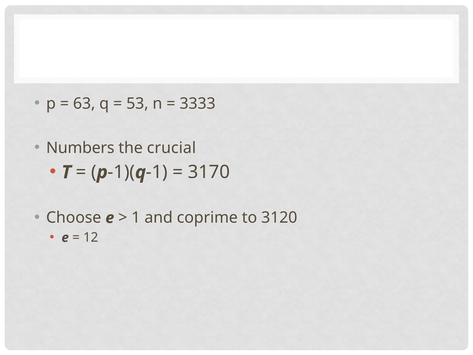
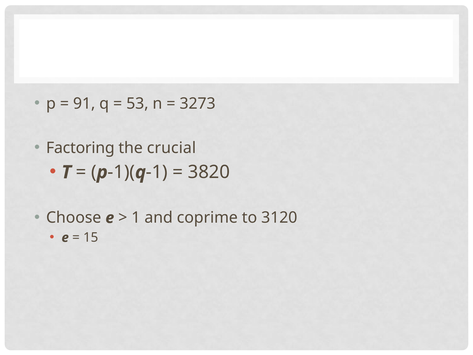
63: 63 -> 91
3333: 3333 -> 3273
Numbers: Numbers -> Factoring
3170: 3170 -> 3820
12: 12 -> 15
